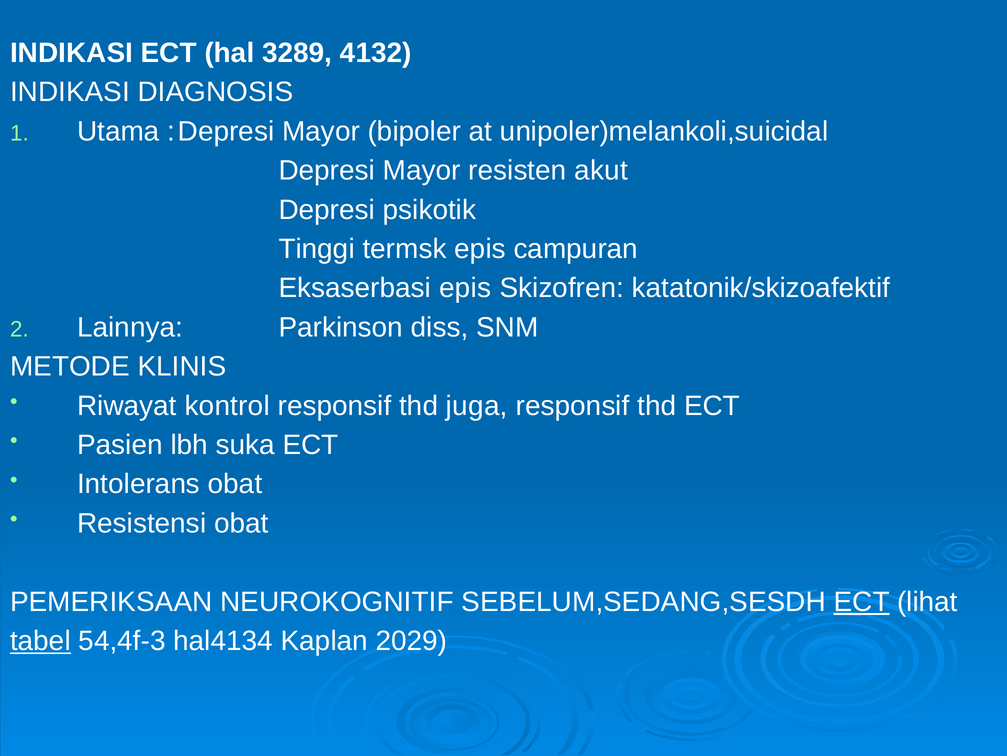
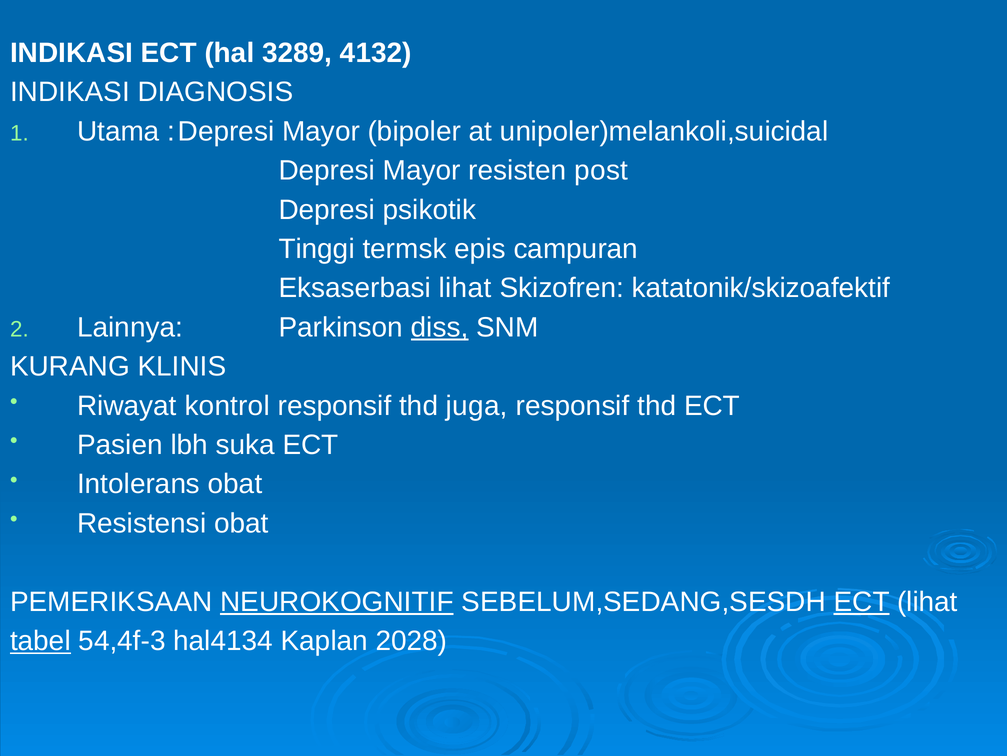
akut: akut -> post
Eksaserbasi epis: epis -> lihat
diss underline: none -> present
METODE: METODE -> KURANG
NEUROKOGNITIF underline: none -> present
2029: 2029 -> 2028
